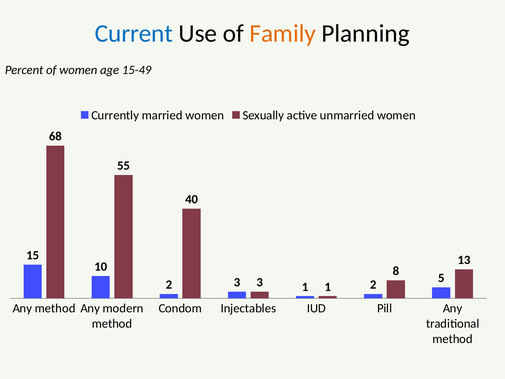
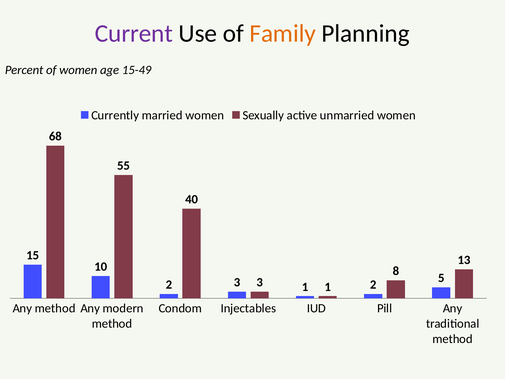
Current colour: blue -> purple
